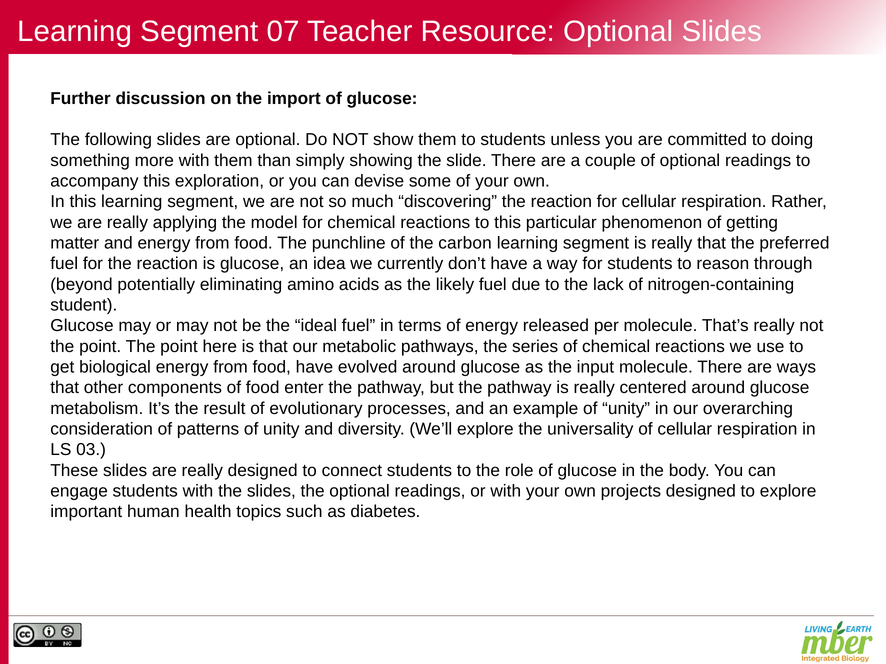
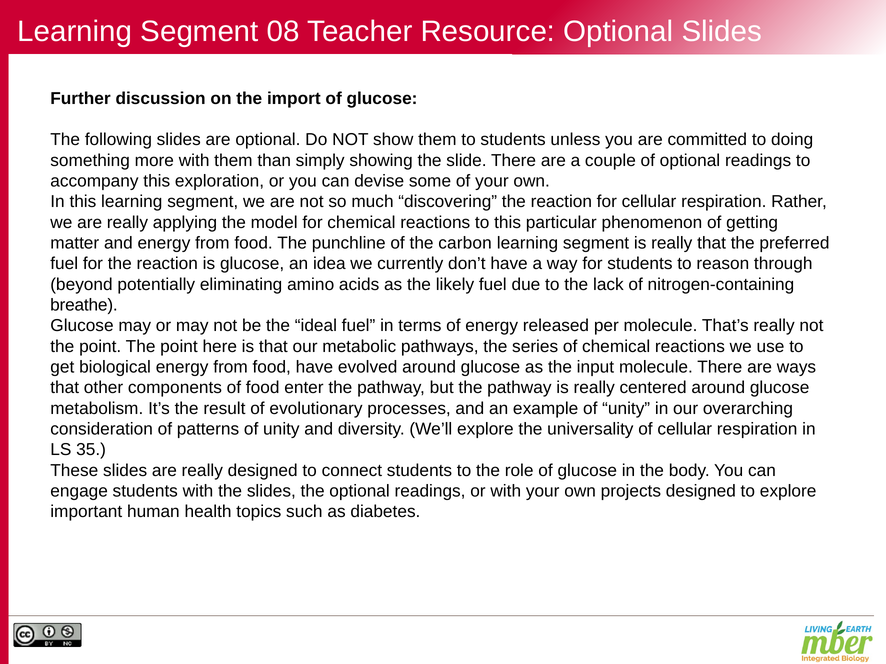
07: 07 -> 08
student: student -> breathe
03: 03 -> 35
